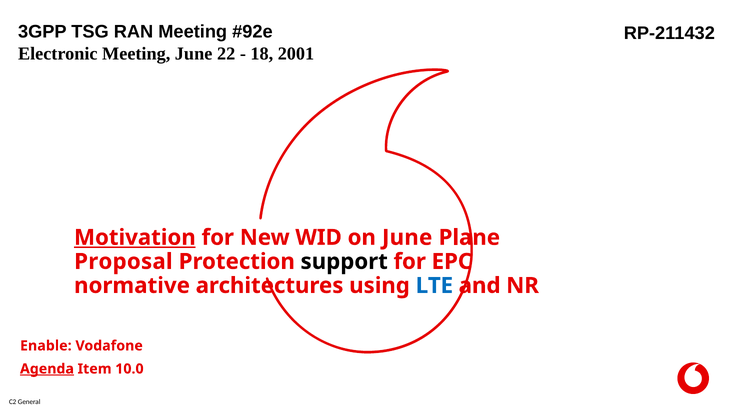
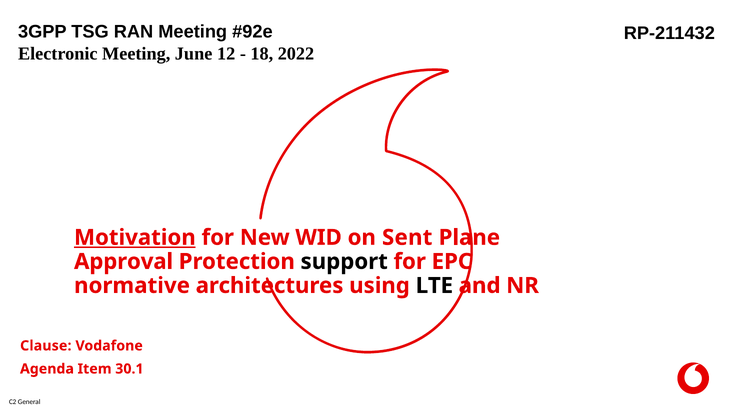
22: 22 -> 12
2001: 2001 -> 2022
on June: June -> Sent
Proposal: Proposal -> Approval
LTE colour: blue -> black
Enable: Enable -> Clause
Agenda underline: present -> none
10.0: 10.0 -> 30.1
